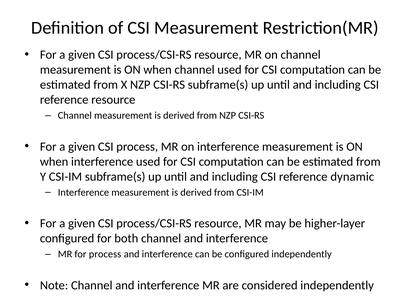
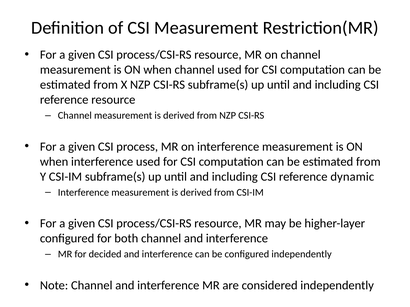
for process: process -> decided
